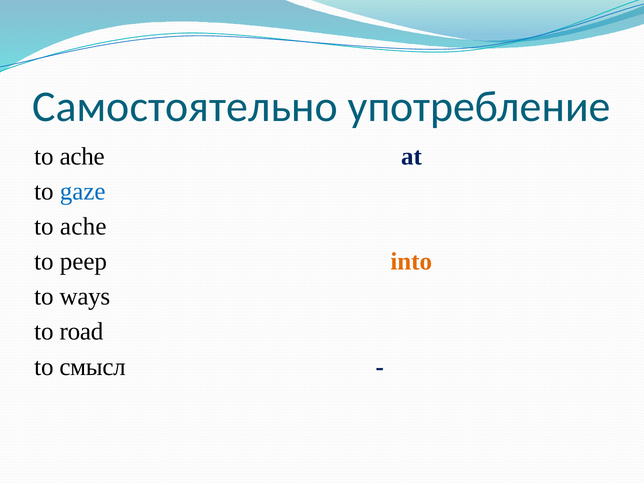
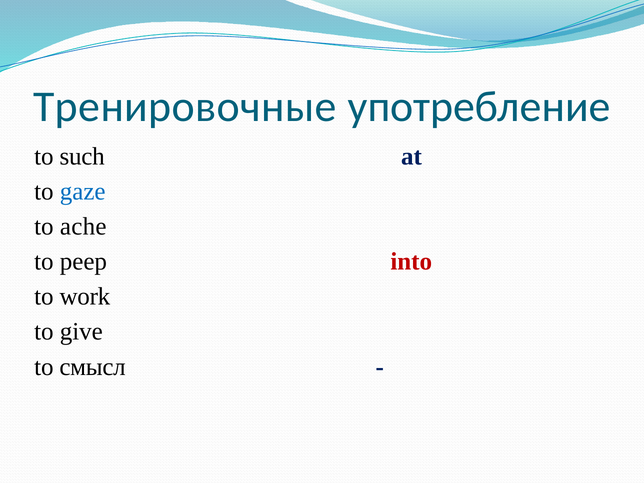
Самостоятельно: Самостоятельно -> Тренировочные
ache at (82, 156): ache -> such
into colour: orange -> red
ways: ways -> work
road: road -> give
